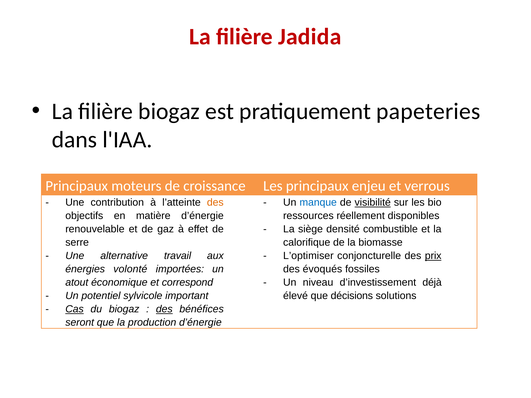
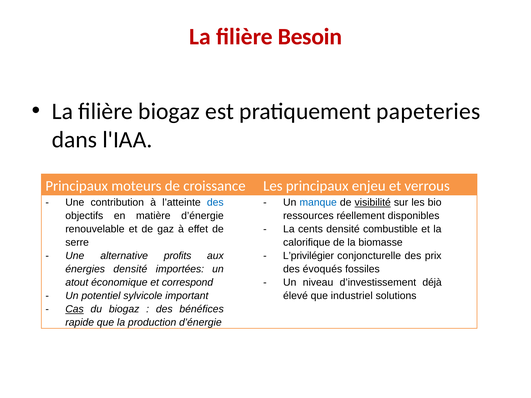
Jadida: Jadida -> Besoin
des at (215, 203) colour: orange -> blue
siège: siège -> cents
travail: travail -> profits
L’optimiser: L’optimiser -> L’privilégier
prix underline: present -> none
énergies volonté: volonté -> densité
décisions: décisions -> industriel
des at (164, 309) underline: present -> none
seront: seront -> rapide
